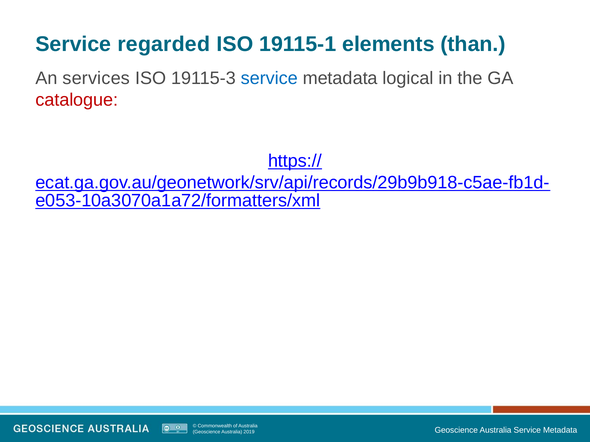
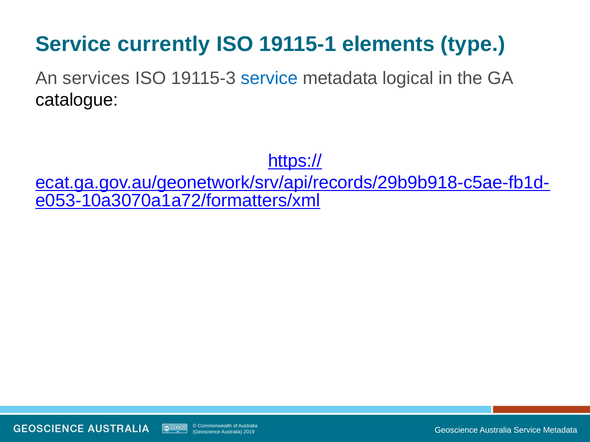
regarded: regarded -> currently
than: than -> type
catalogue colour: red -> black
